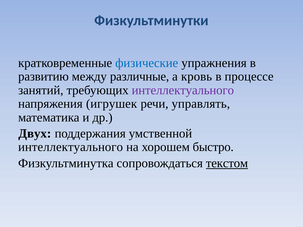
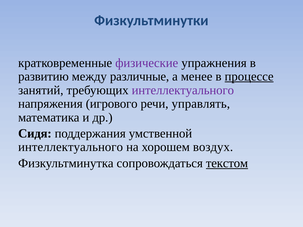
физические colour: blue -> purple
кровь: кровь -> менее
процессе underline: none -> present
игрушек: игрушек -> игрового
Двух: Двух -> Сидя
быстро: быстро -> воздух
